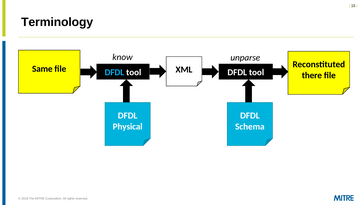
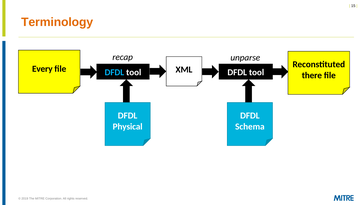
Terminology colour: black -> orange
know: know -> recap
Same: Same -> Every
